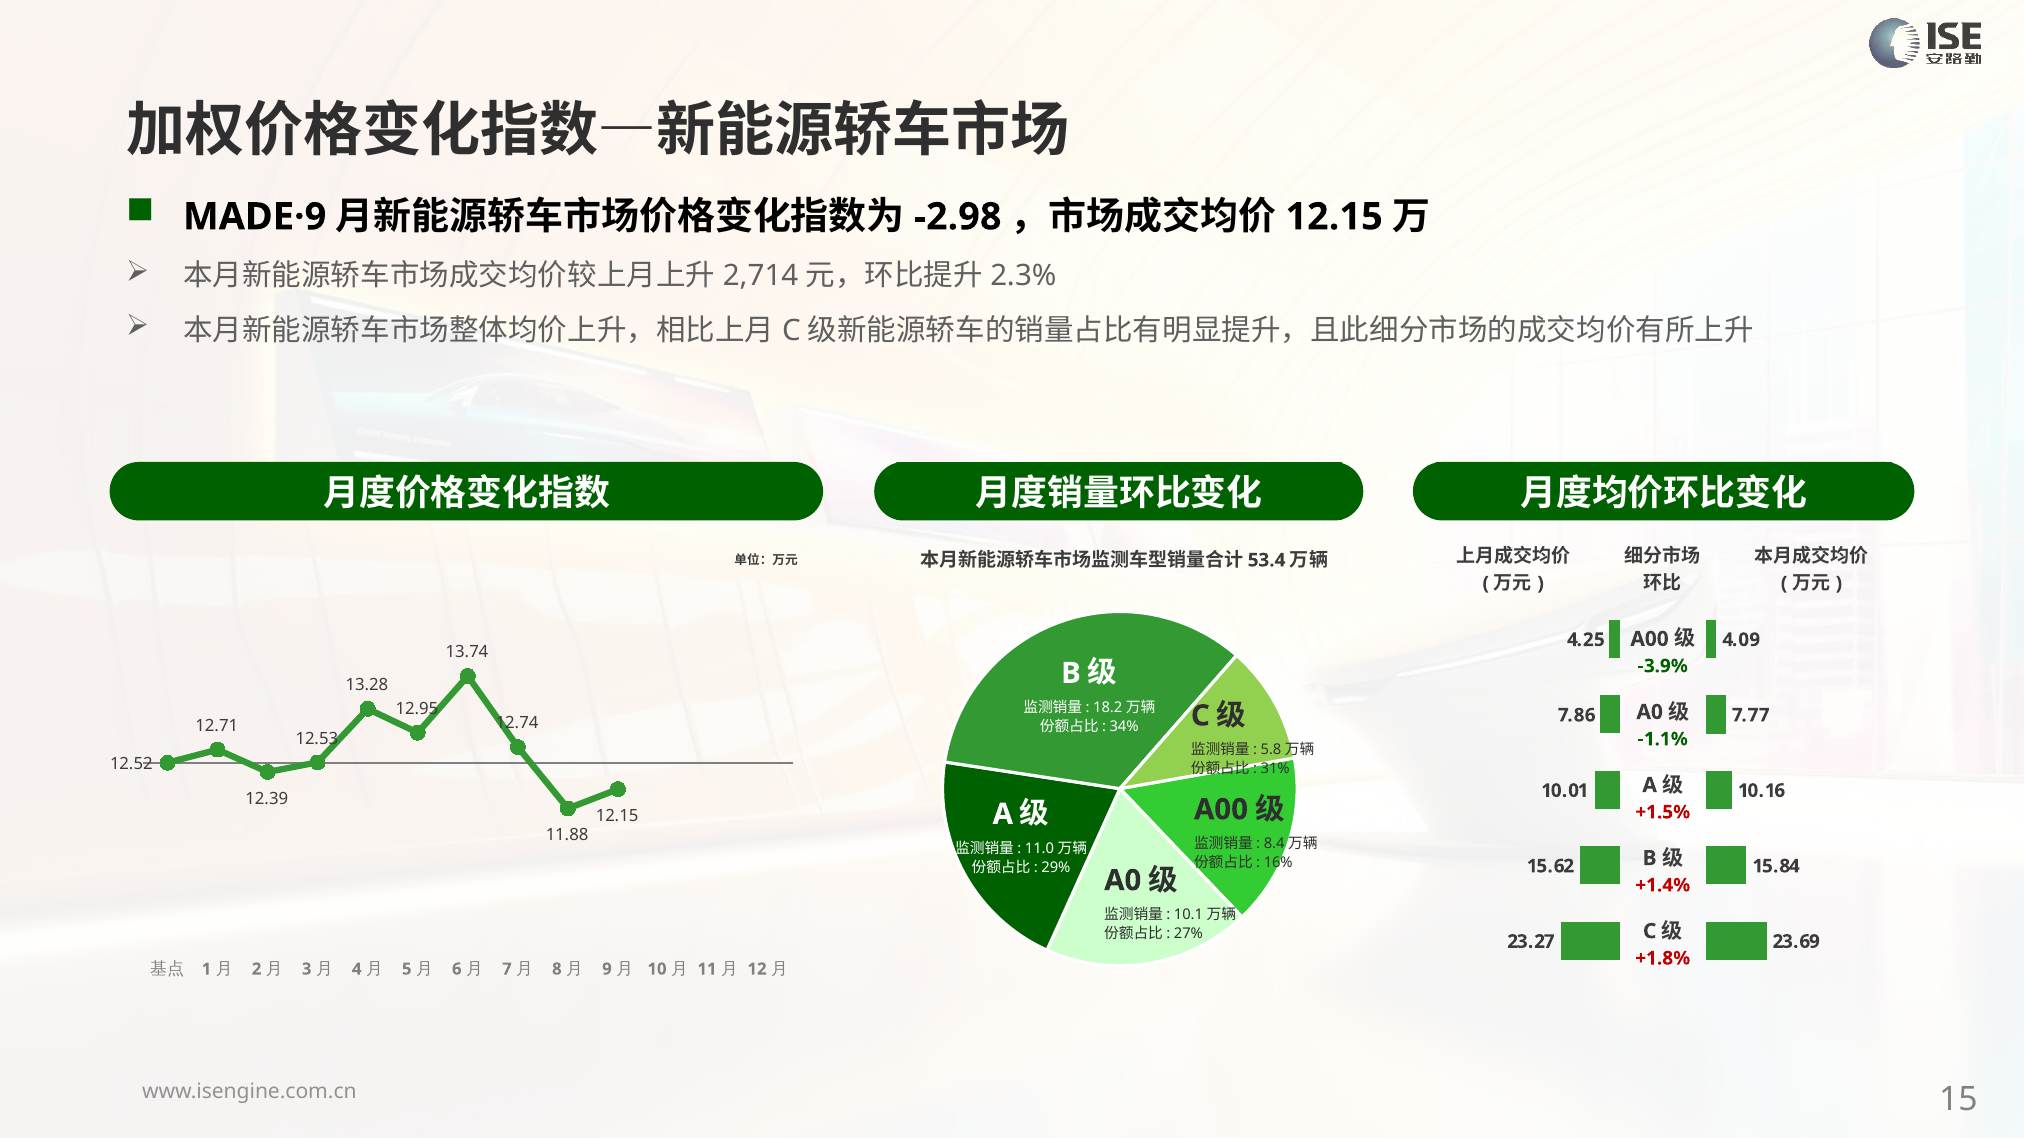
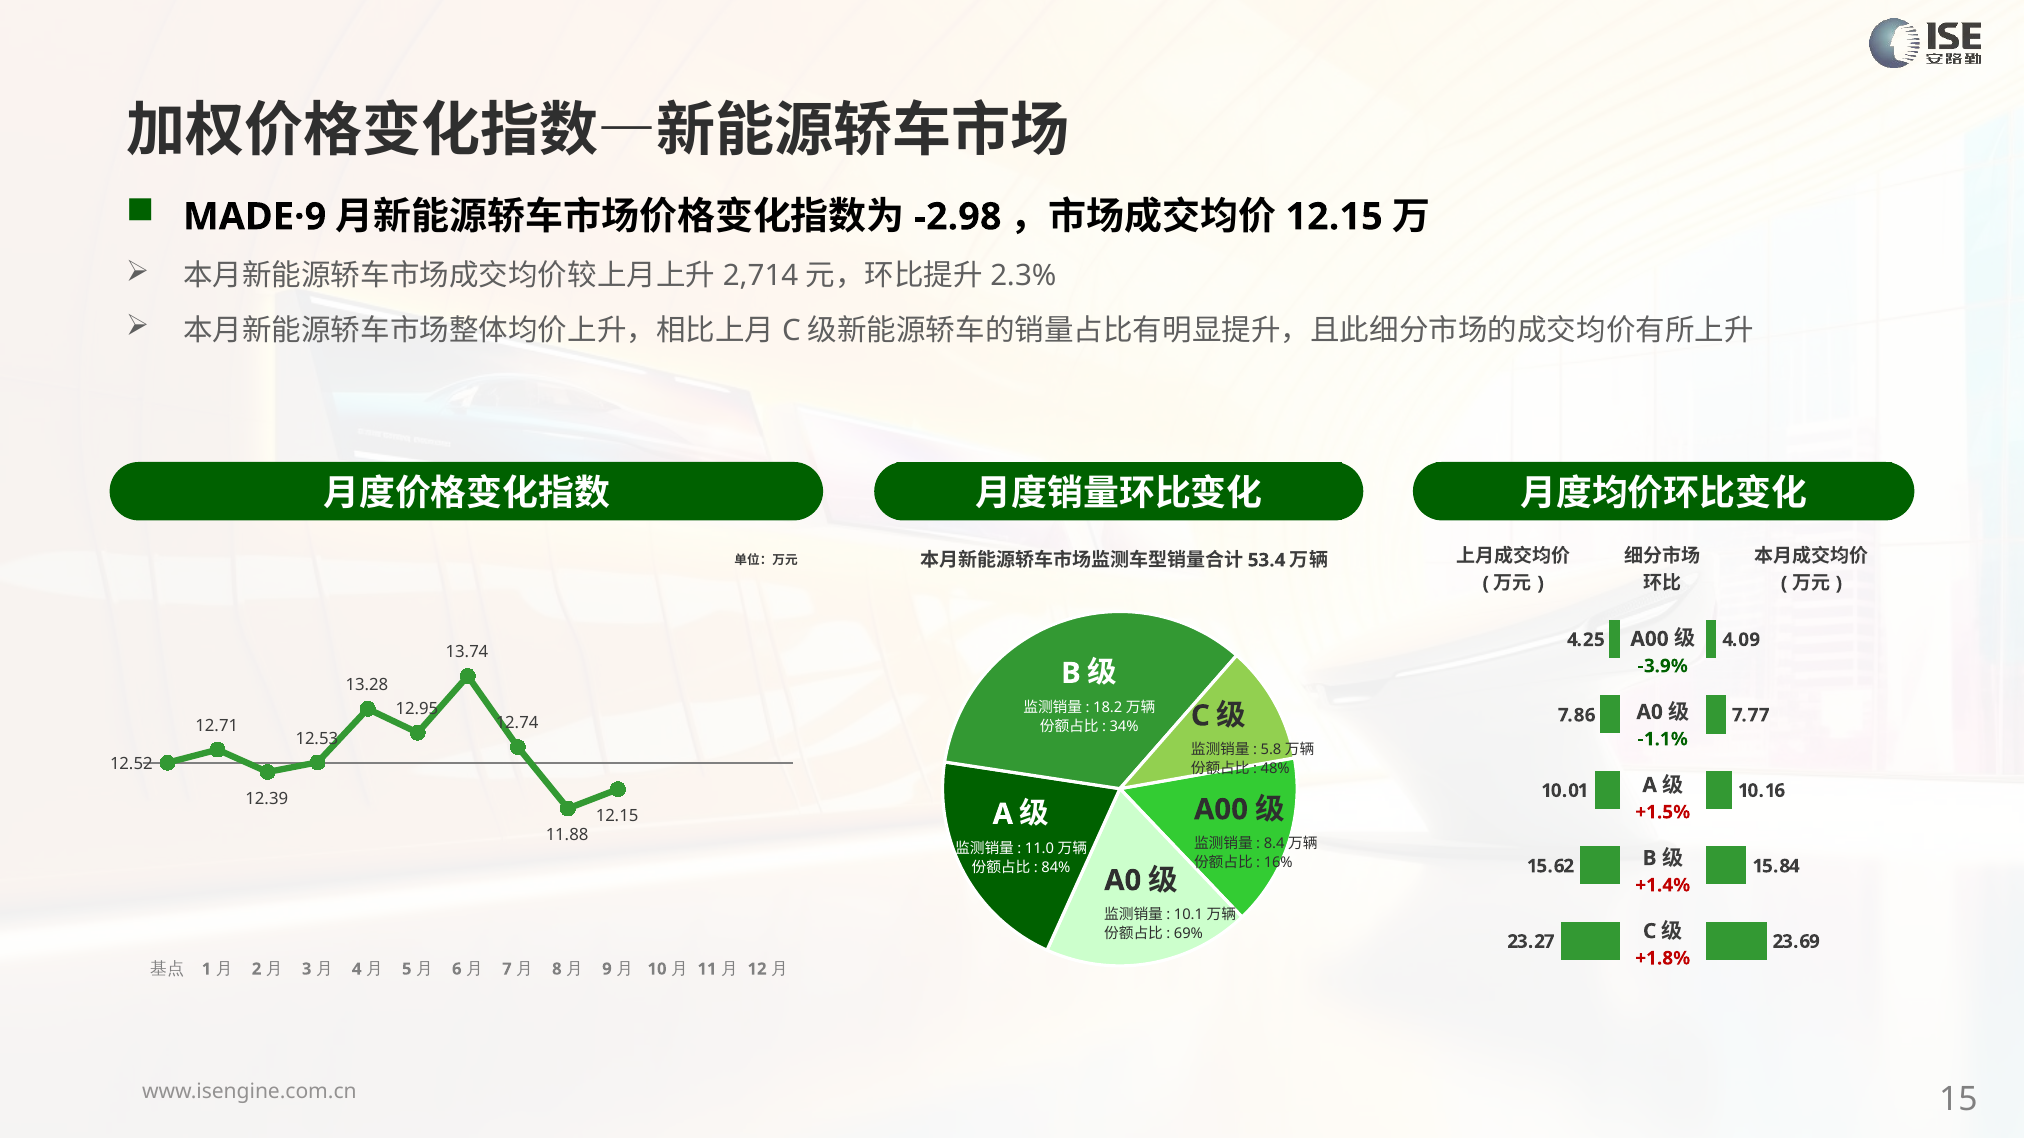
31%: 31% -> 48%
29%: 29% -> 84%
27%: 27% -> 69%
